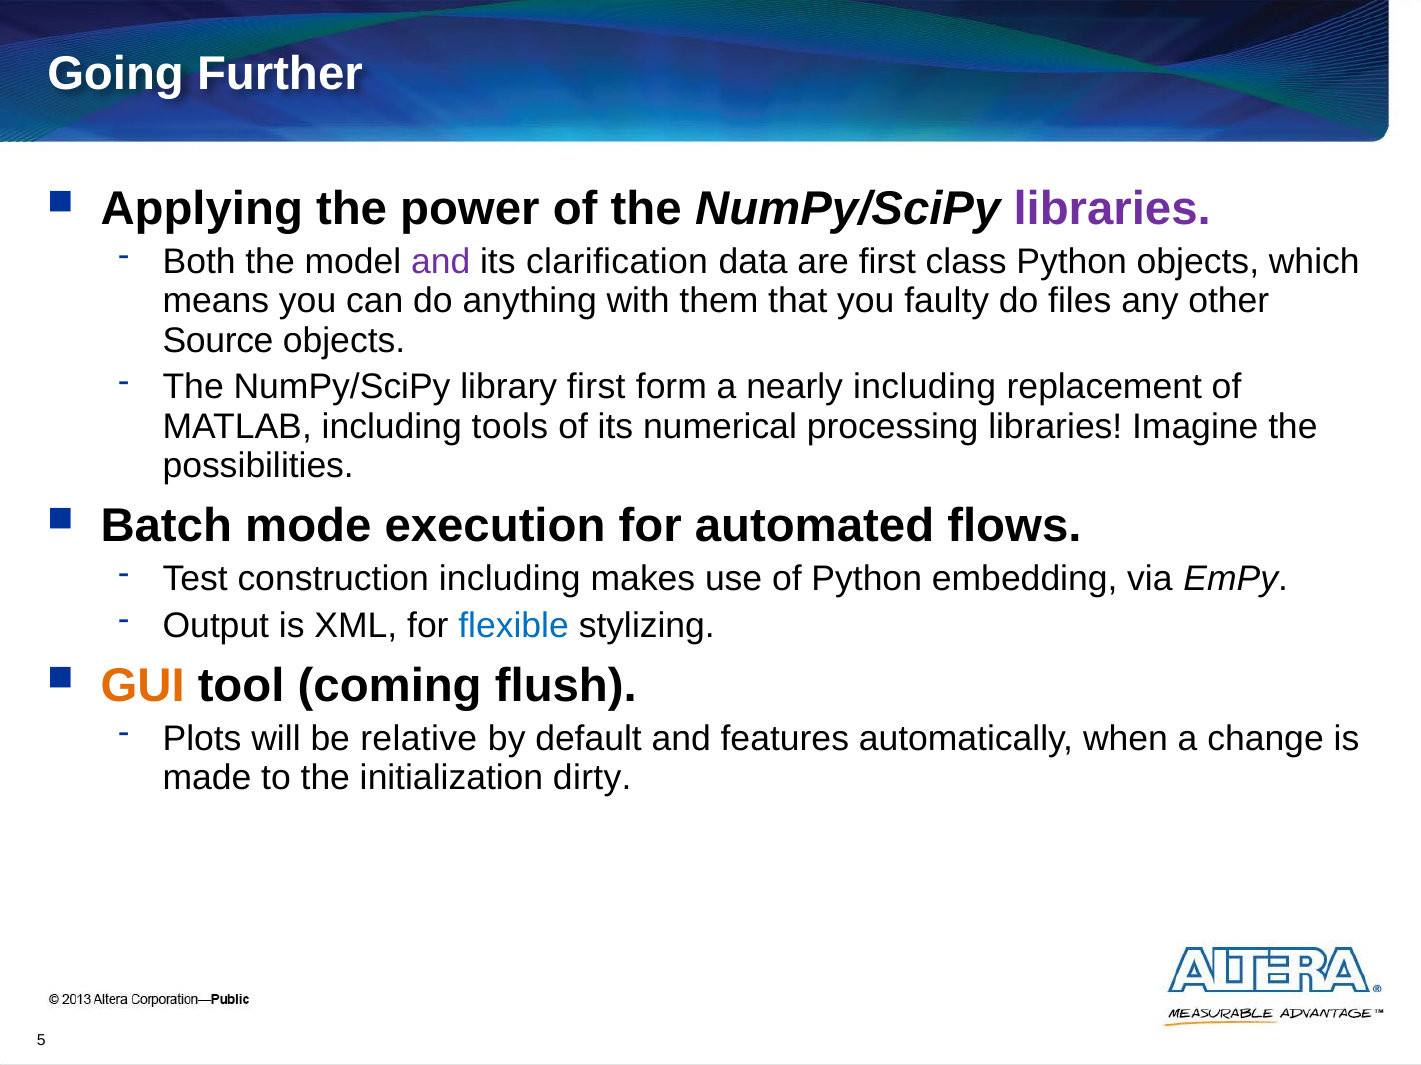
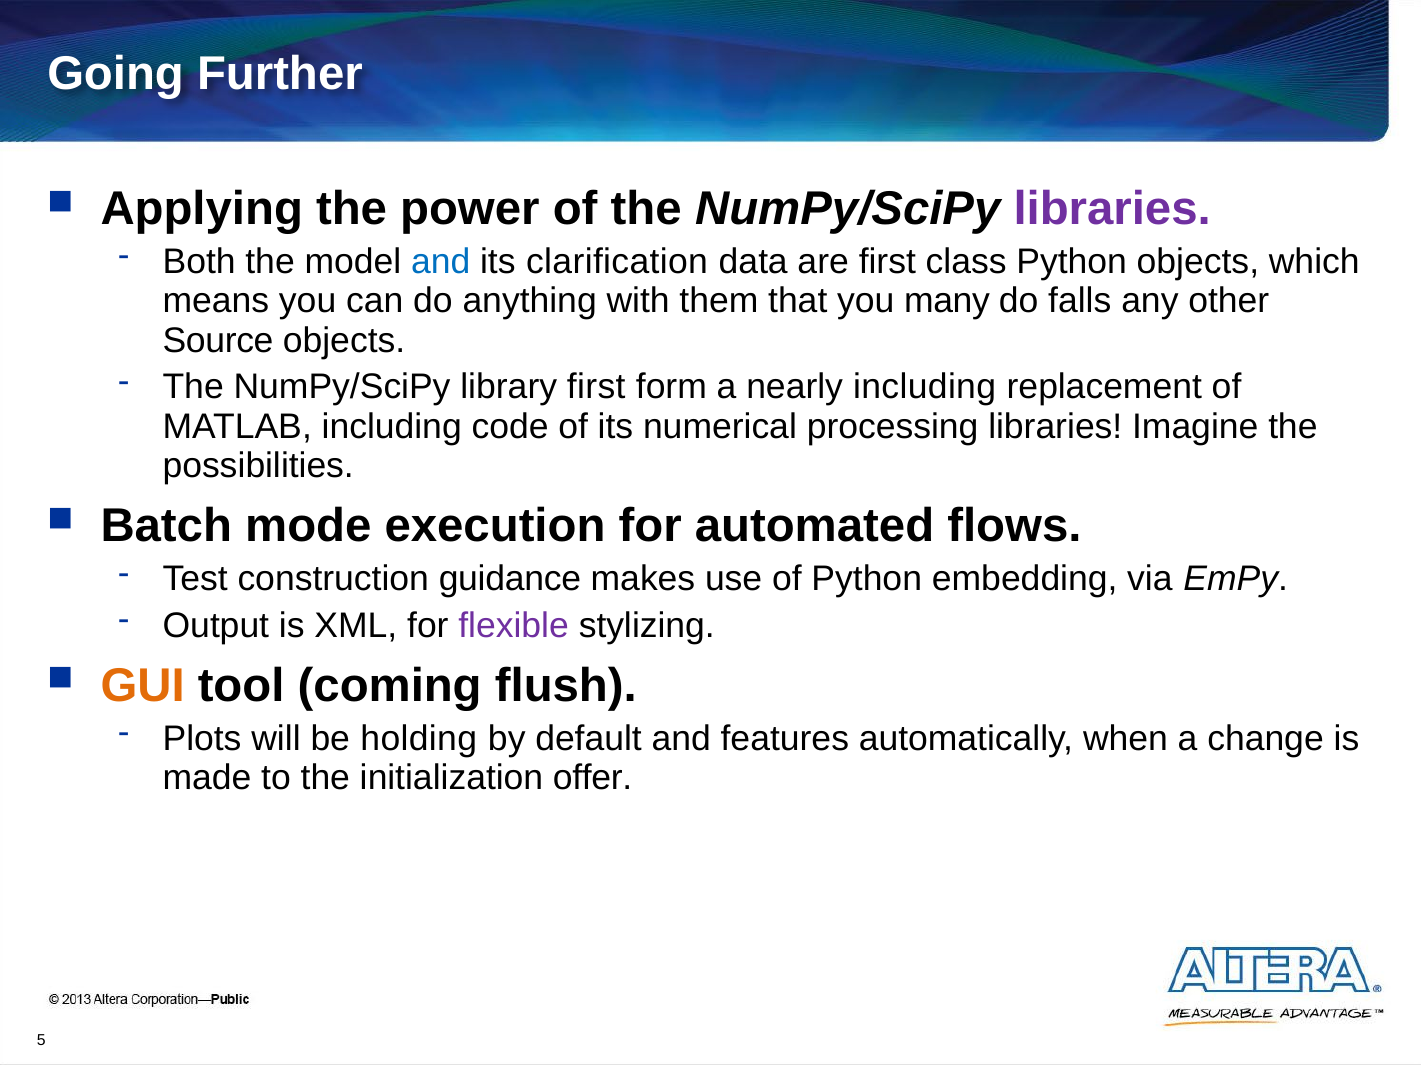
and at (441, 262) colour: purple -> blue
faulty: faulty -> many
files: files -> falls
tools: tools -> code
construction including: including -> guidance
flexible colour: blue -> purple
relative: relative -> holding
dirty: dirty -> offer
